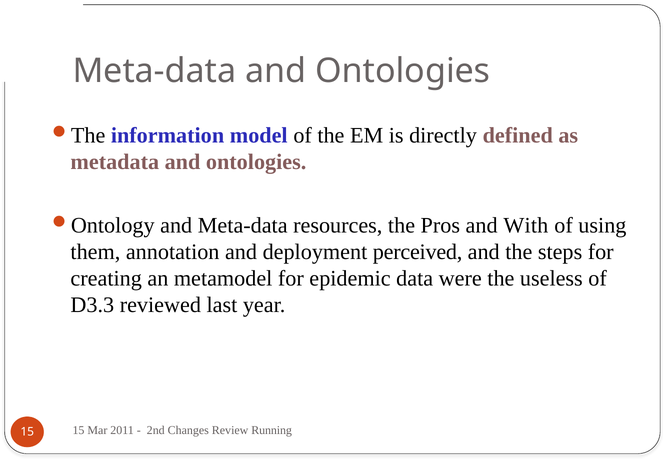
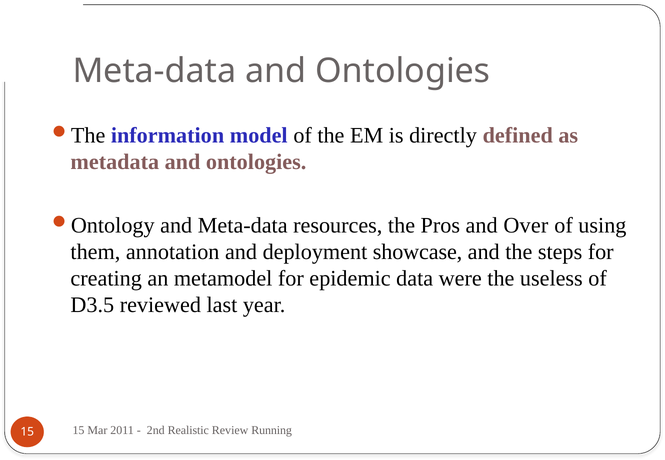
With: With -> Over
perceived: perceived -> showcase
D3.3: D3.3 -> D3.5
Changes: Changes -> Realistic
